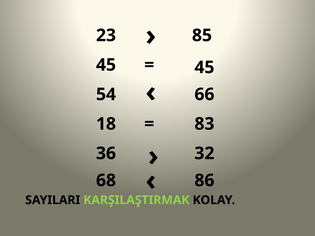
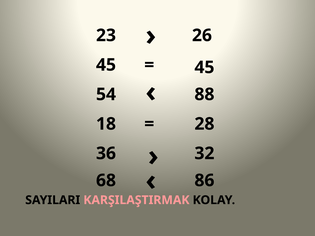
85: 85 -> 26
66: 66 -> 88
83: 83 -> 28
KARŞILAŞTIRMAK colour: light green -> pink
